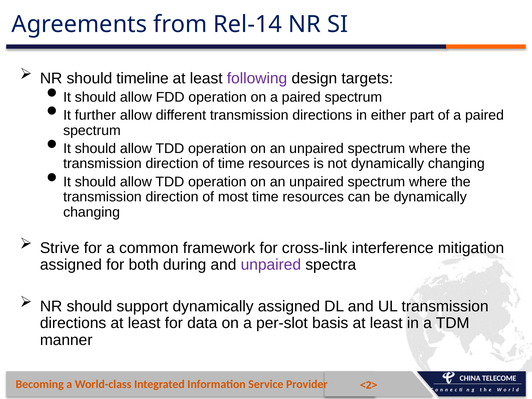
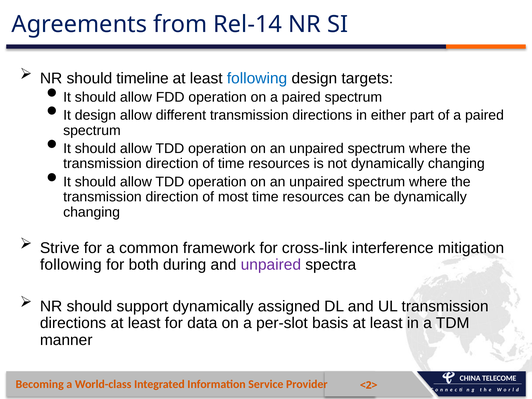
following at (257, 78) colour: purple -> blue
It further: further -> design
assigned at (71, 265): assigned -> following
